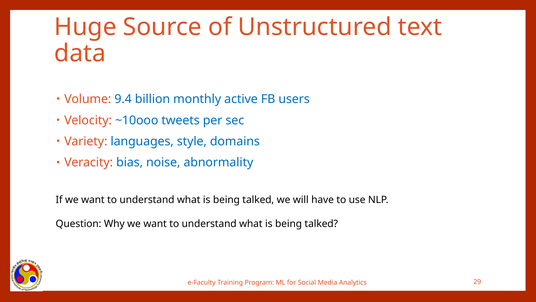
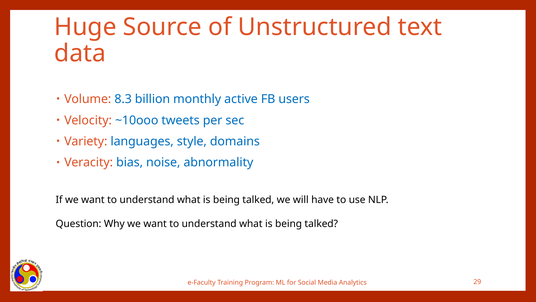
9.4: 9.4 -> 8.3
